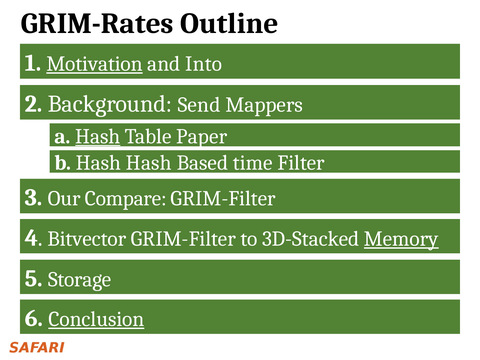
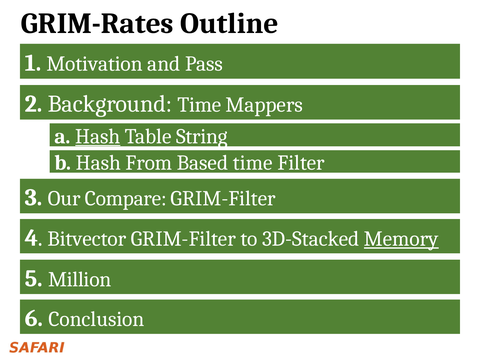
Motivation underline: present -> none
Into: Into -> Pass
Background Send: Send -> Time
Paper: Paper -> String
Hash Hash: Hash -> From
Storage: Storage -> Million
Conclusion underline: present -> none
